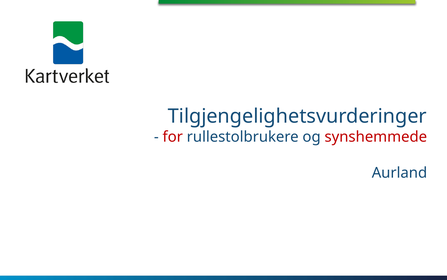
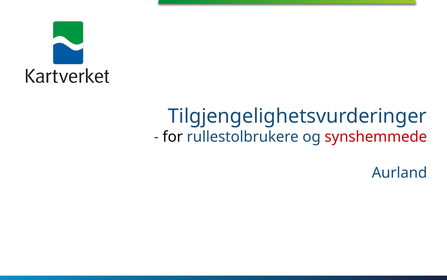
for colour: red -> black
